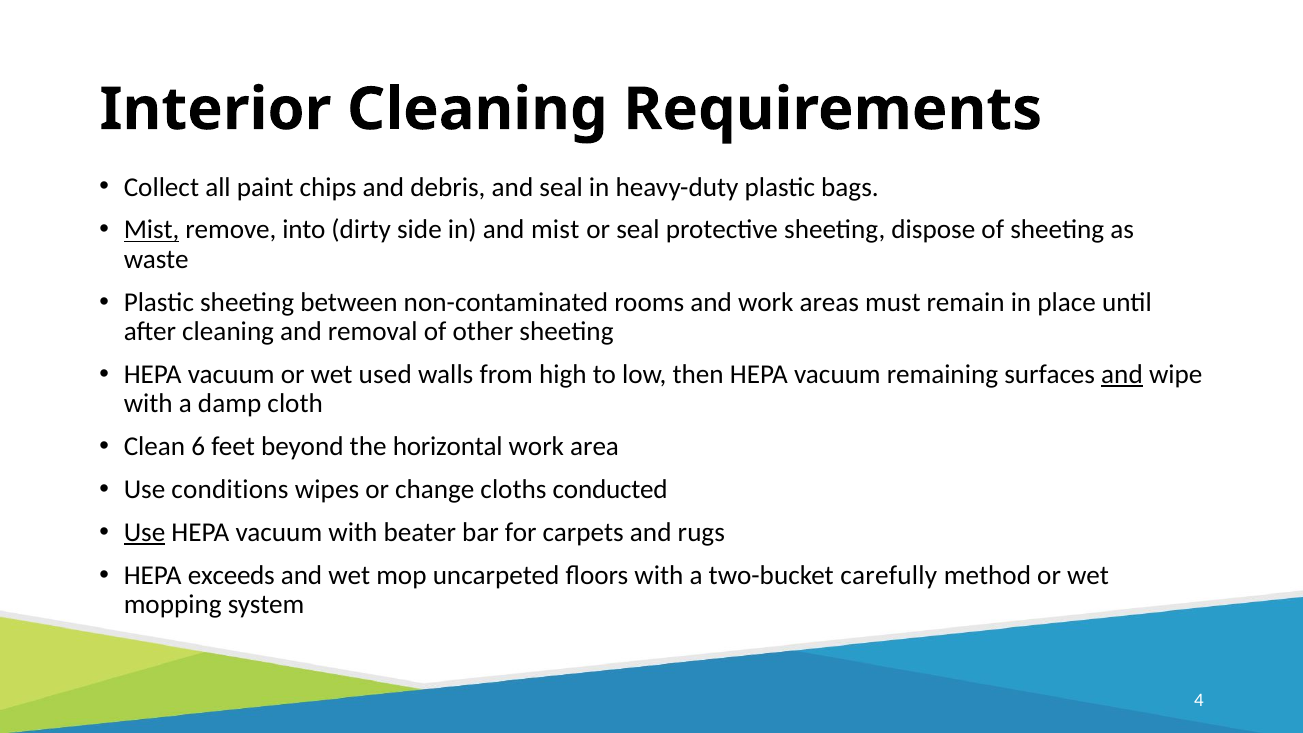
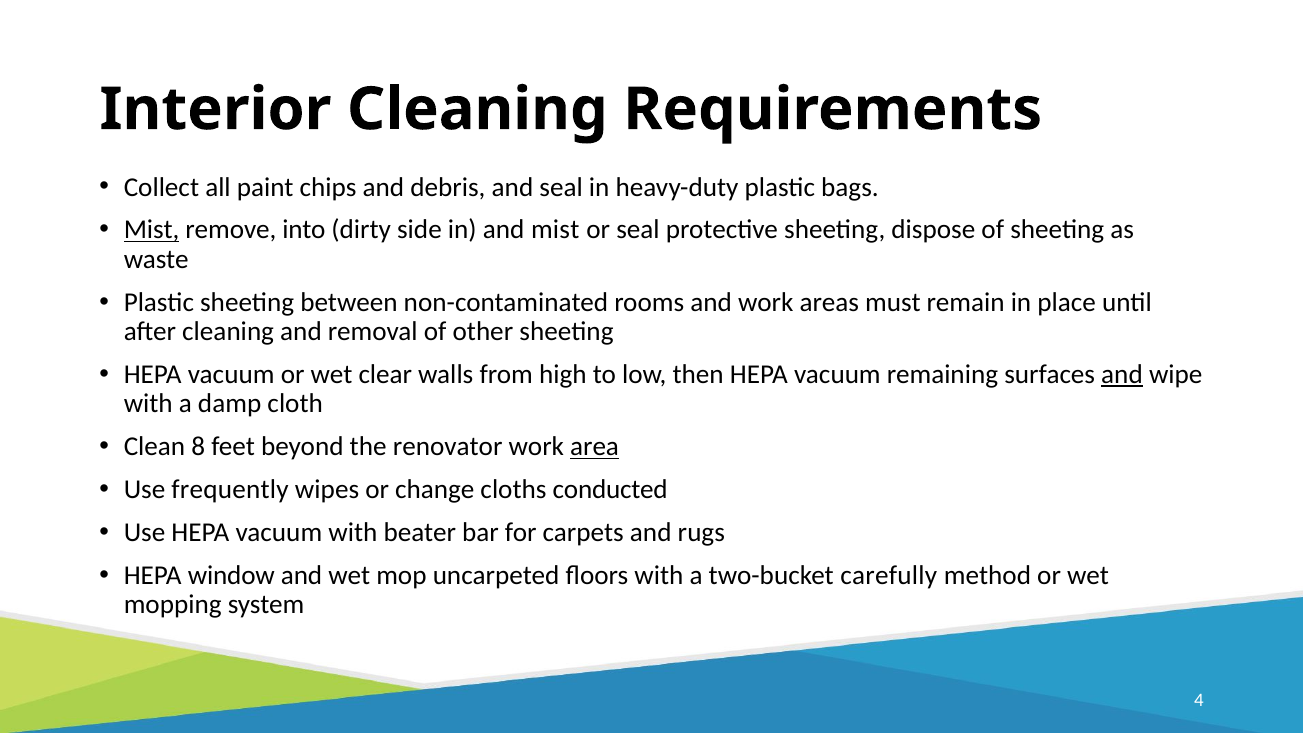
used: used -> clear
6: 6 -> 8
horizontal: horizontal -> renovator
area underline: none -> present
conditions: conditions -> frequently
Use at (145, 532) underline: present -> none
exceeds: exceeds -> window
